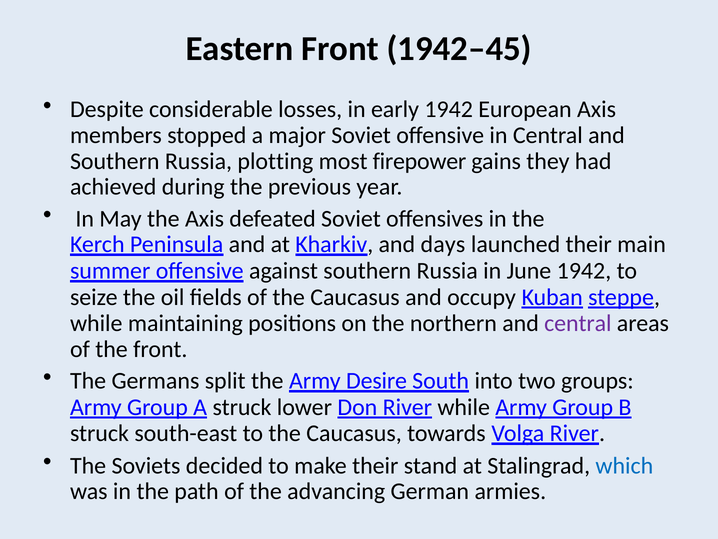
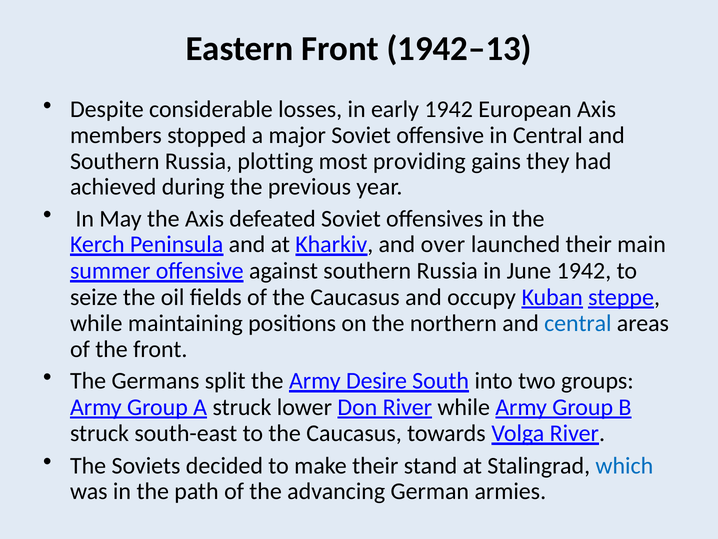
1942–45: 1942–45 -> 1942–13
firepower: firepower -> providing
days: days -> over
central at (578, 323) colour: purple -> blue
